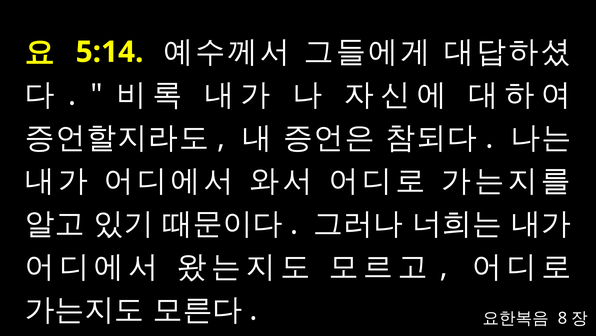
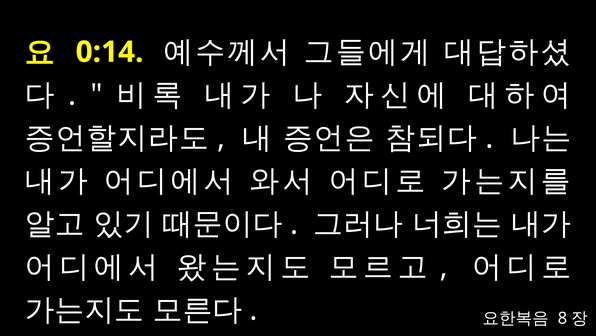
5:14: 5:14 -> 0:14
